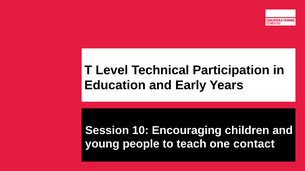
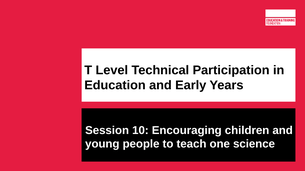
contact: contact -> science
